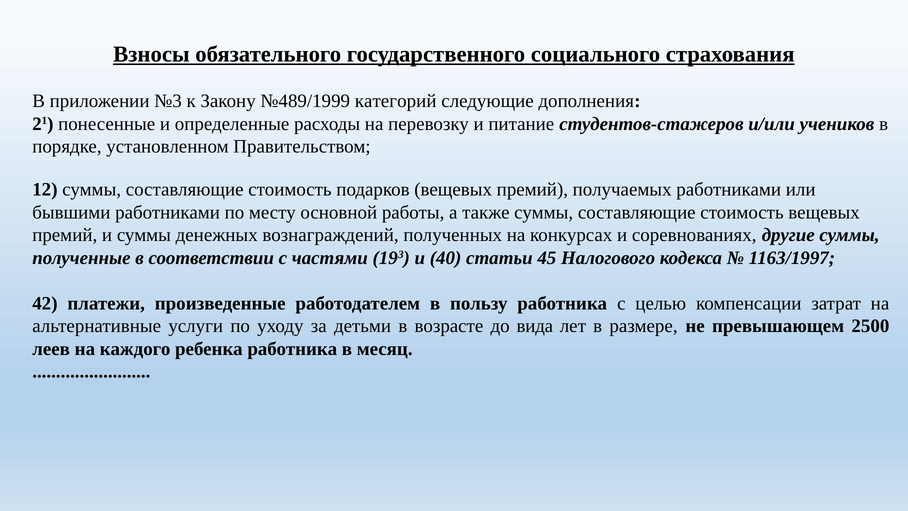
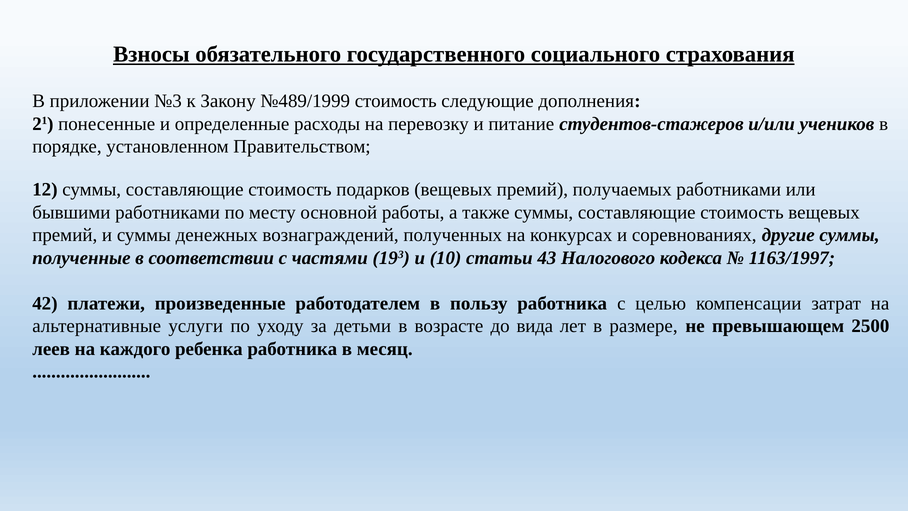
№489/1999 категорий: категорий -> стоимость
40: 40 -> 10
45: 45 -> 43
